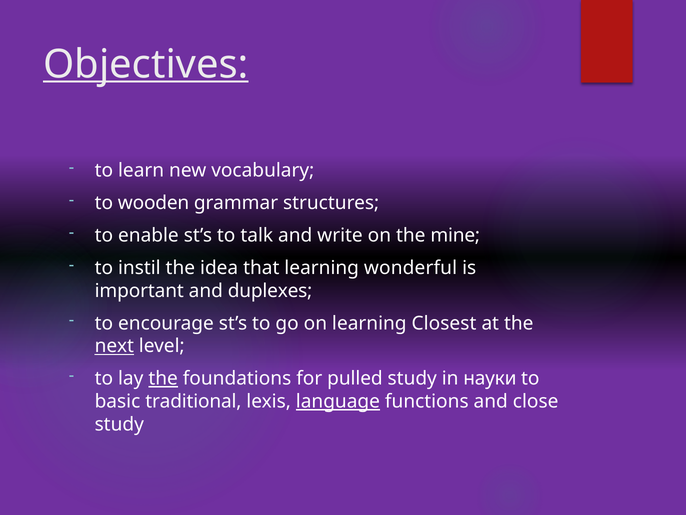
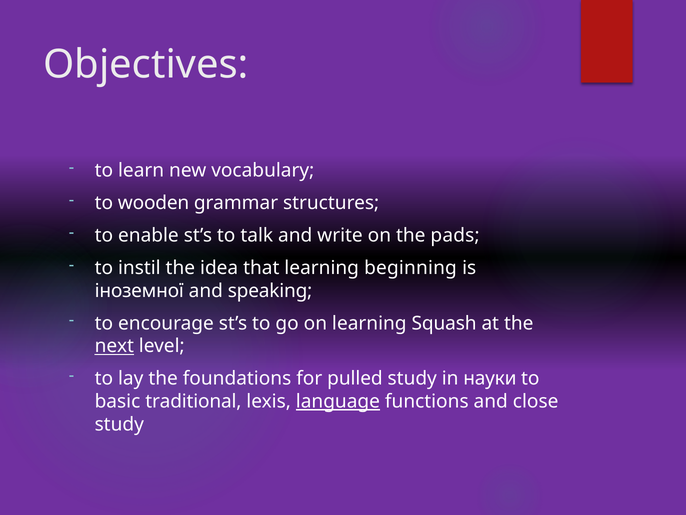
Objectives underline: present -> none
mine: mine -> pads
wonderful: wonderful -> beginning
important: important -> іноземної
duplexes: duplexes -> speaking
Closest: Closest -> Squash
the at (163, 378) underline: present -> none
